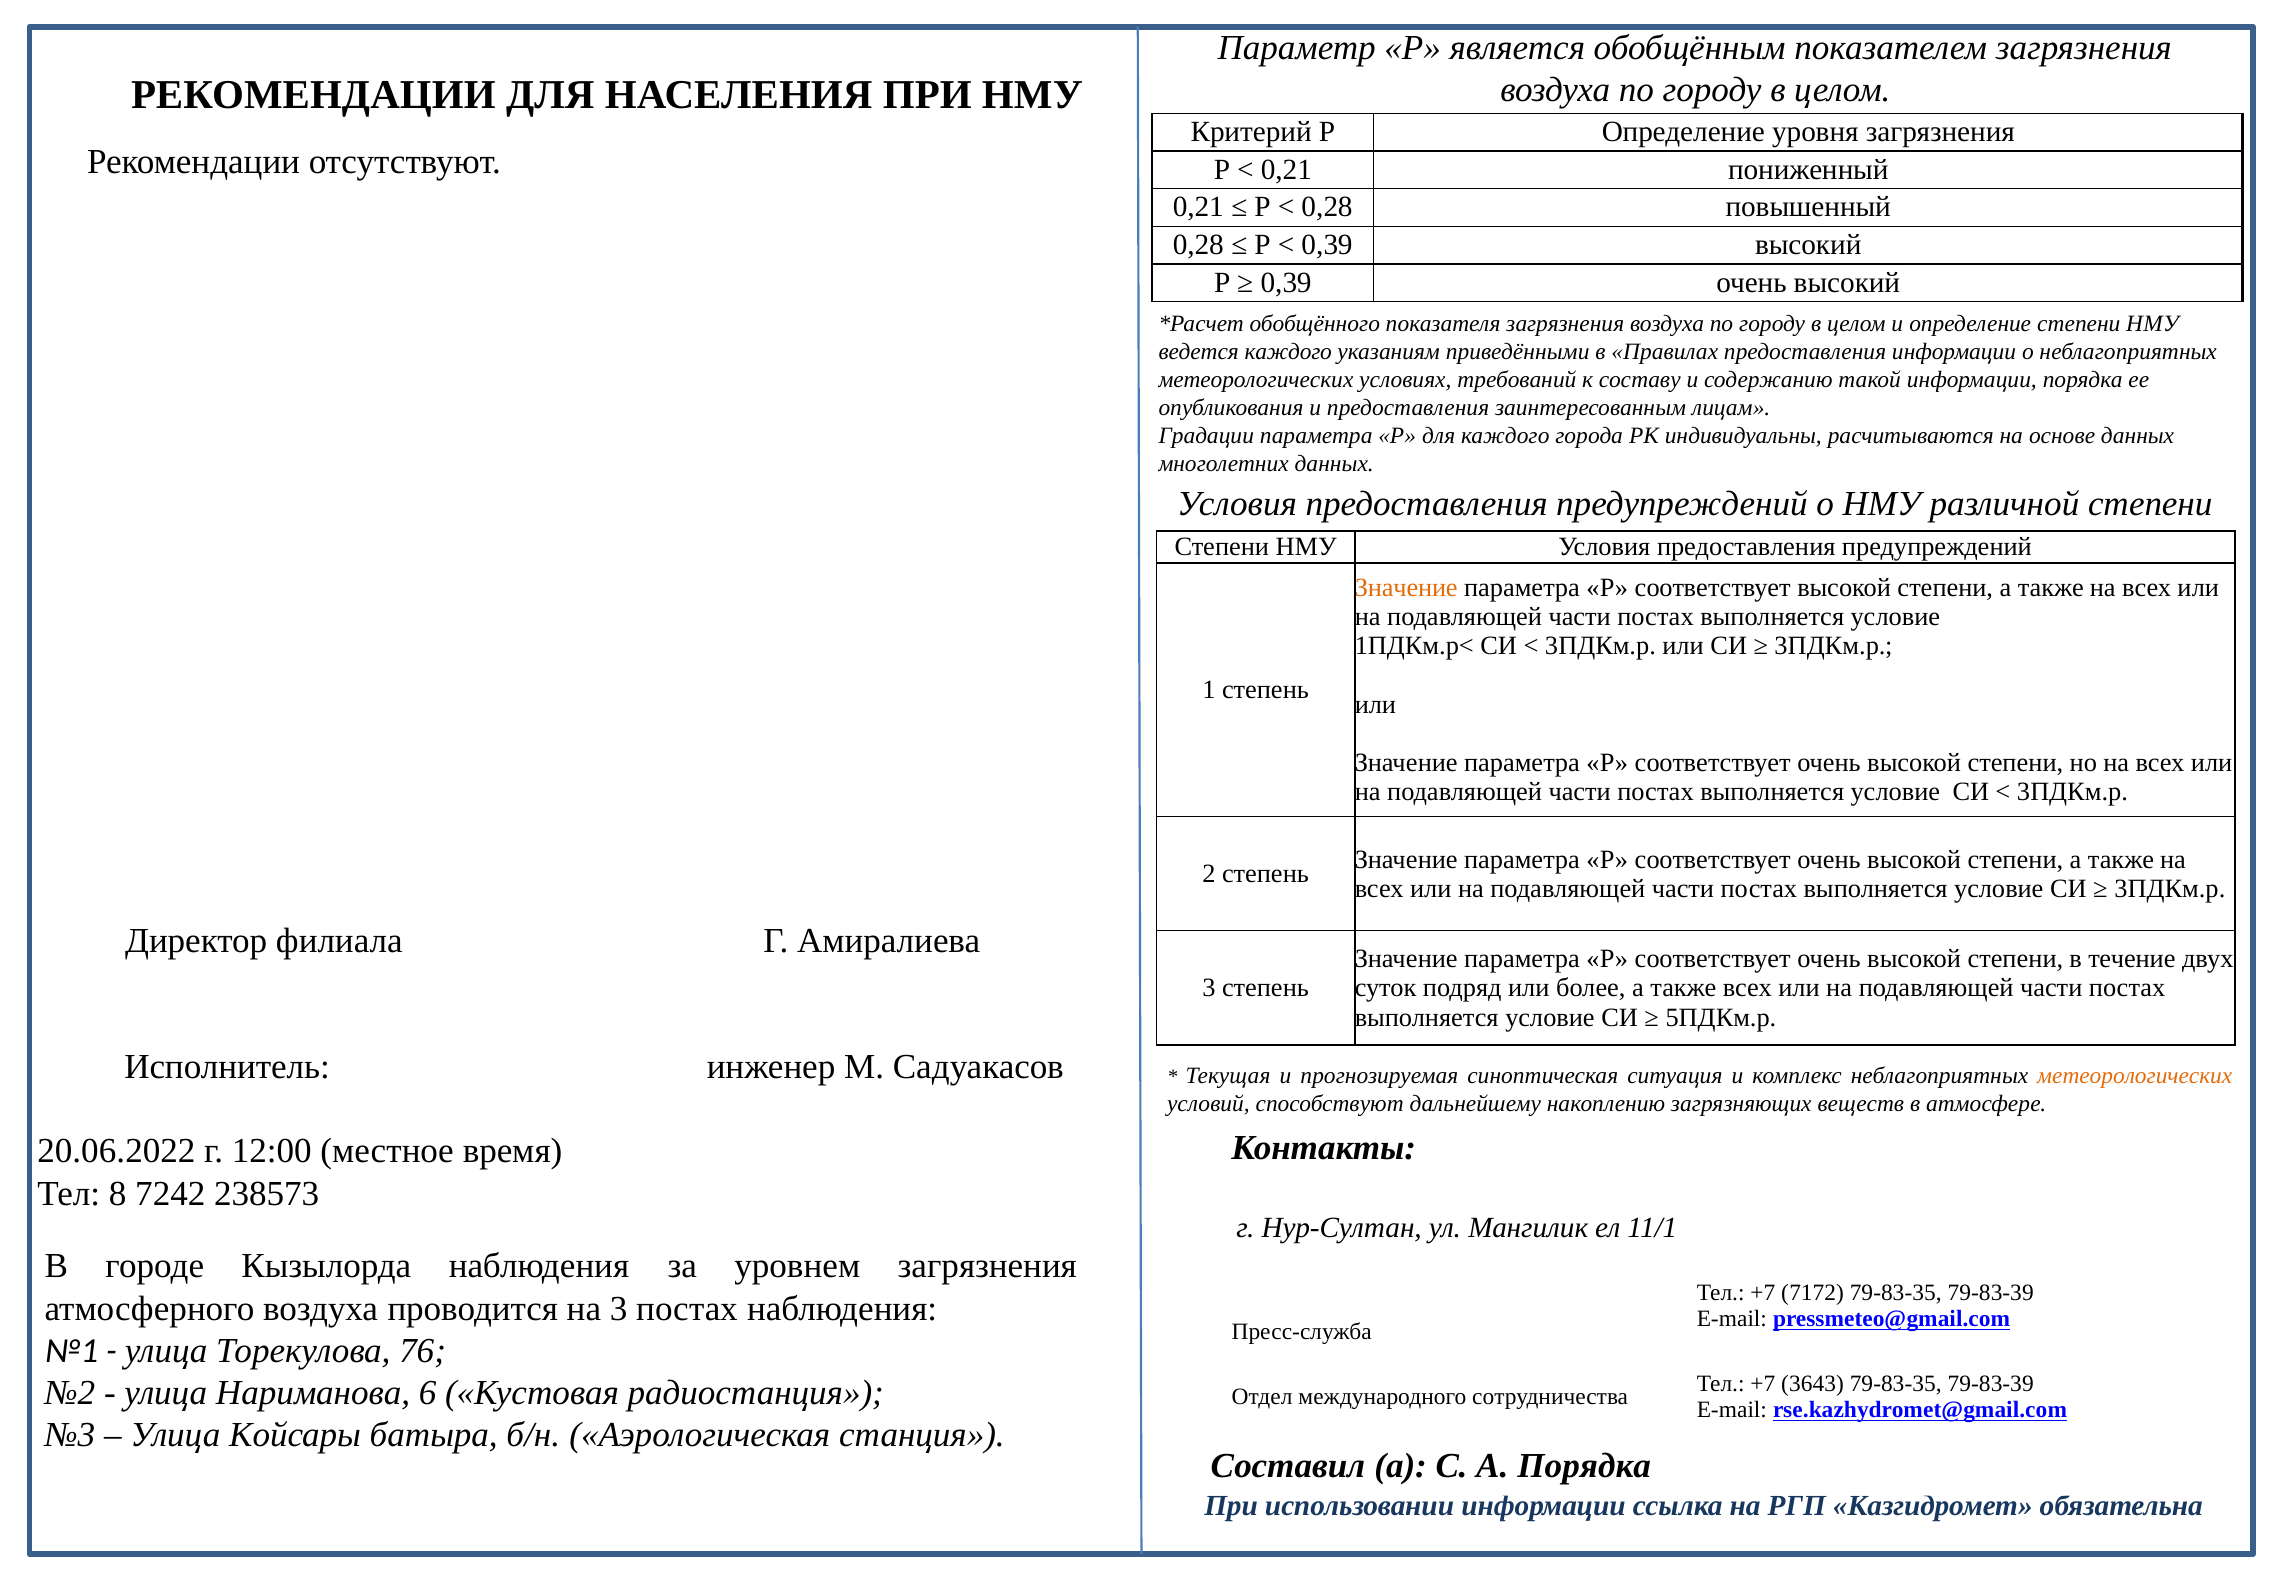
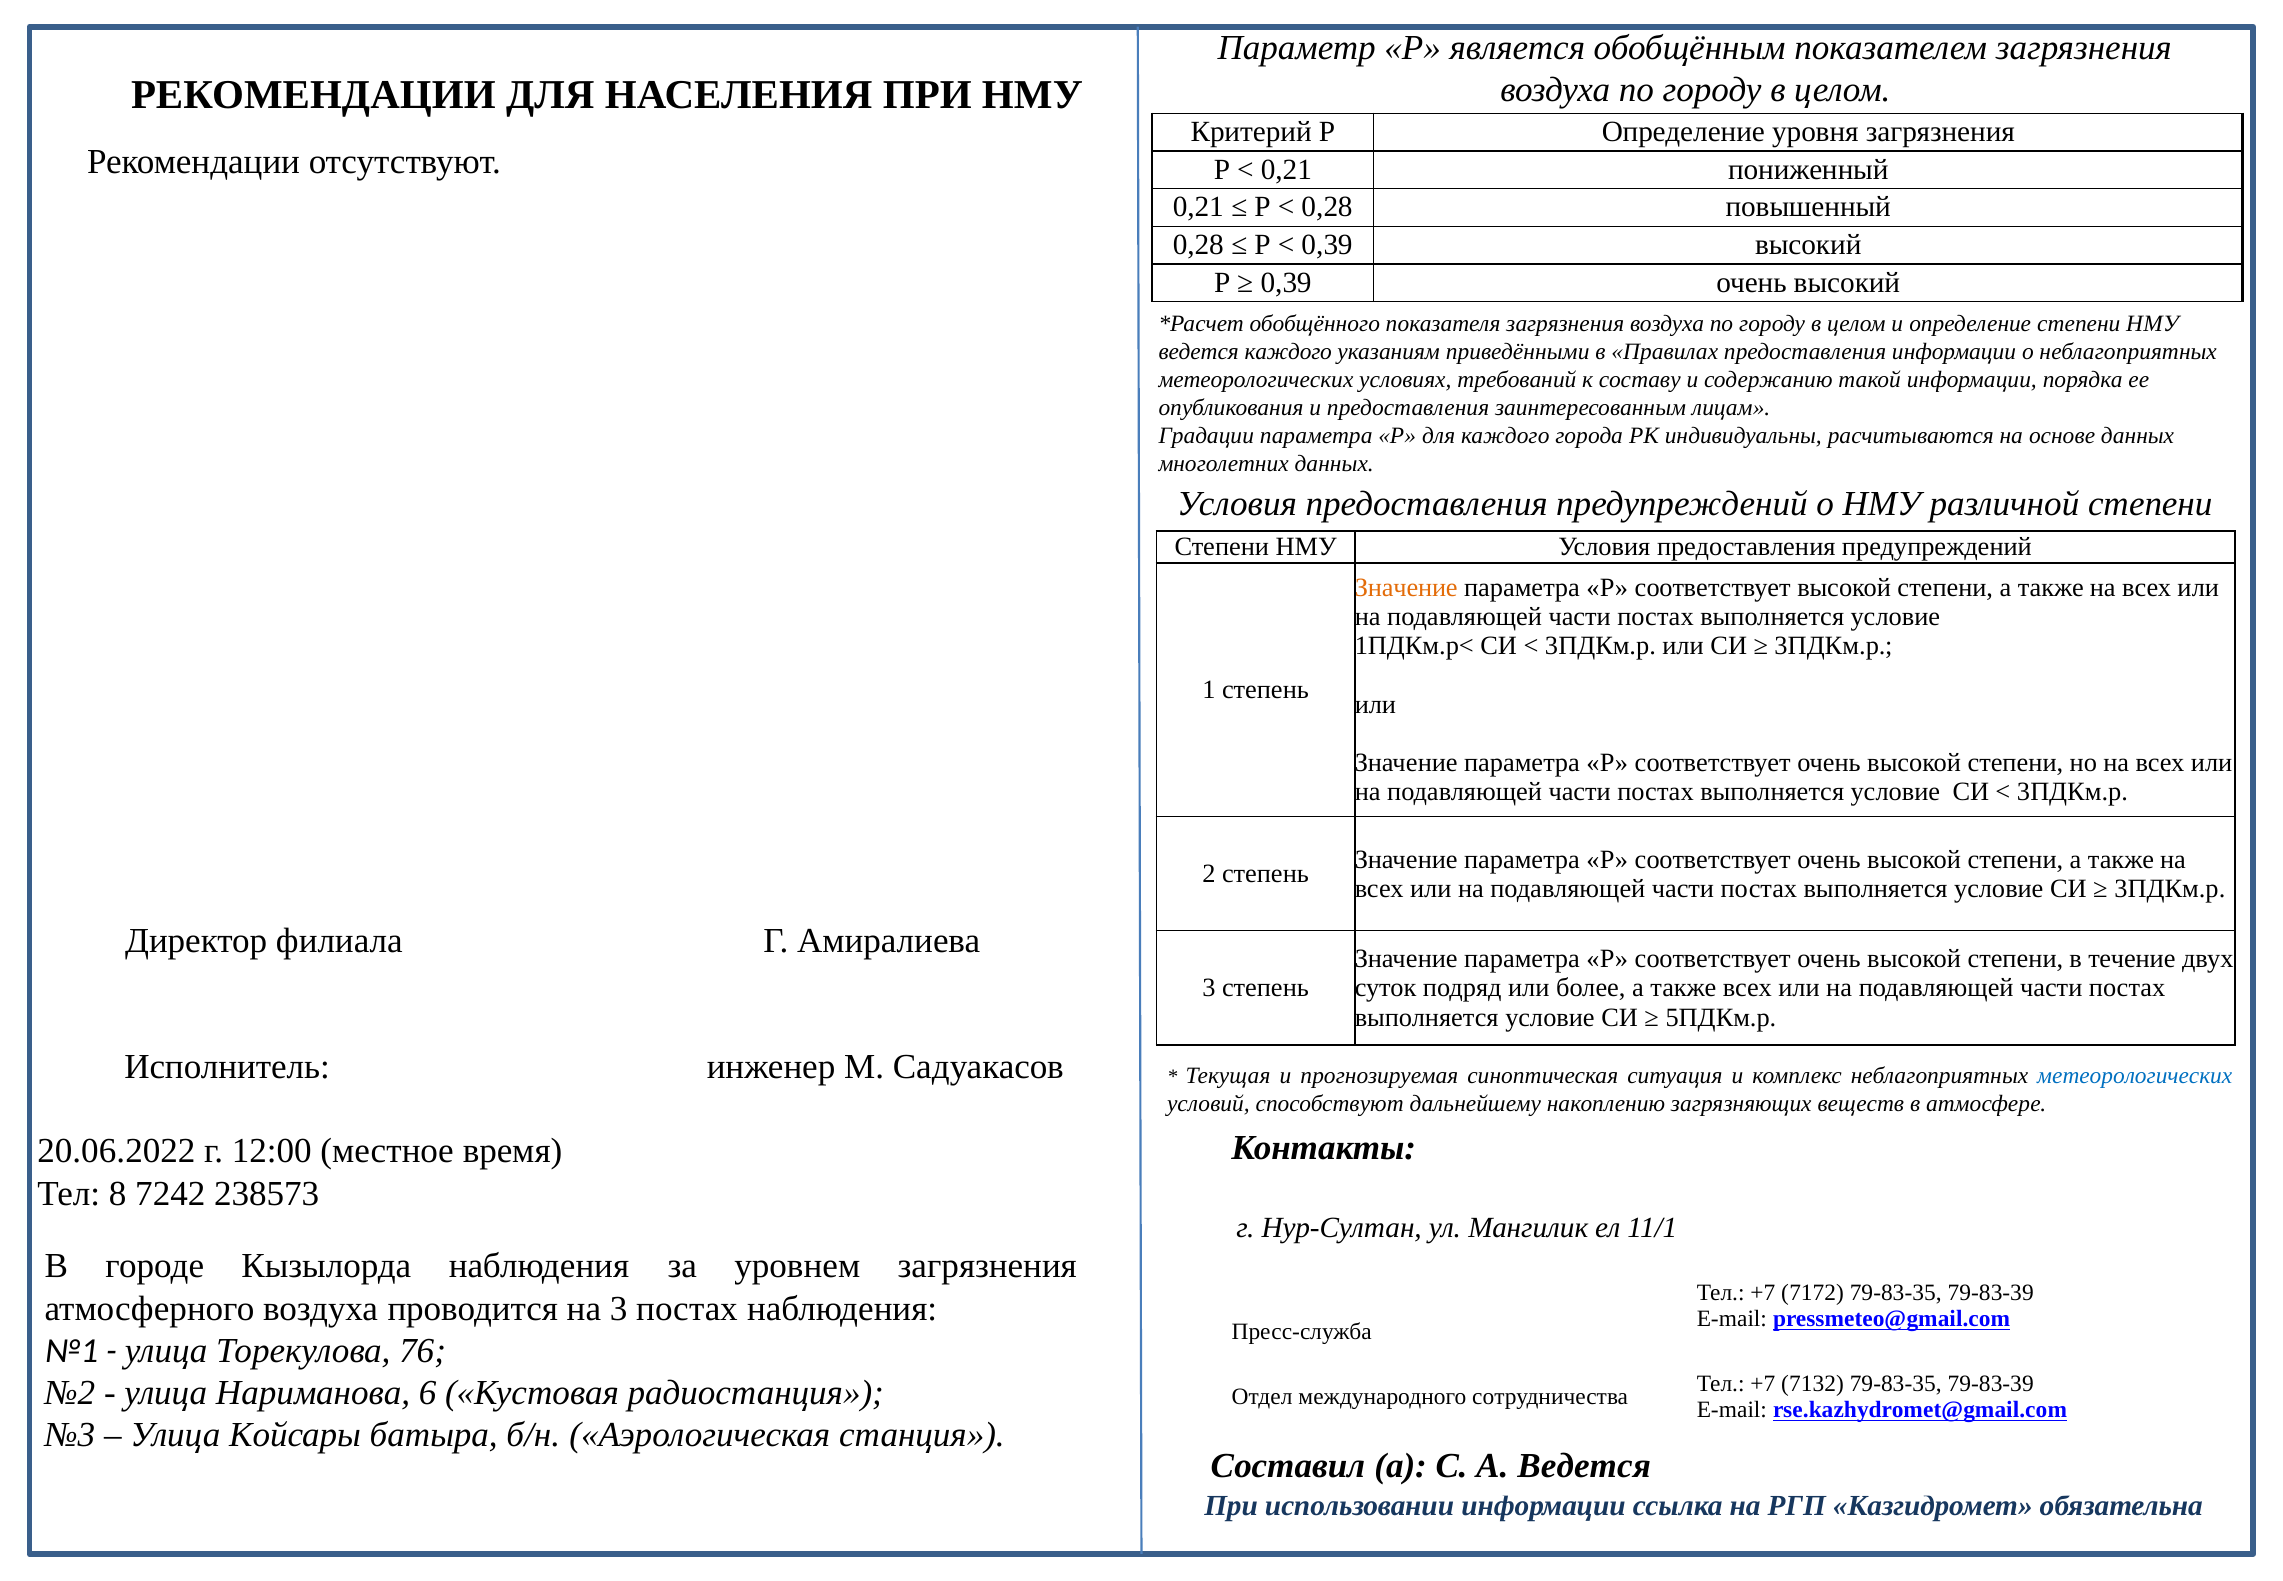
метеорологических at (2135, 1075) colour: orange -> blue
3643: 3643 -> 7132
А Порядка: Порядка -> Ведется
